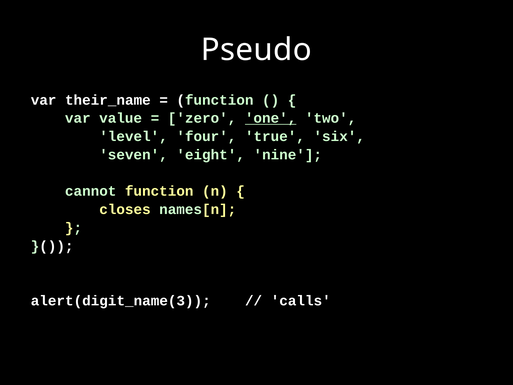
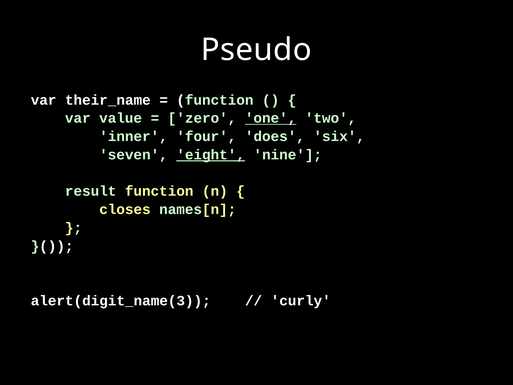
level: level -> inner
true: true -> does
eight underline: none -> present
cannot: cannot -> result
calls: calls -> curly
